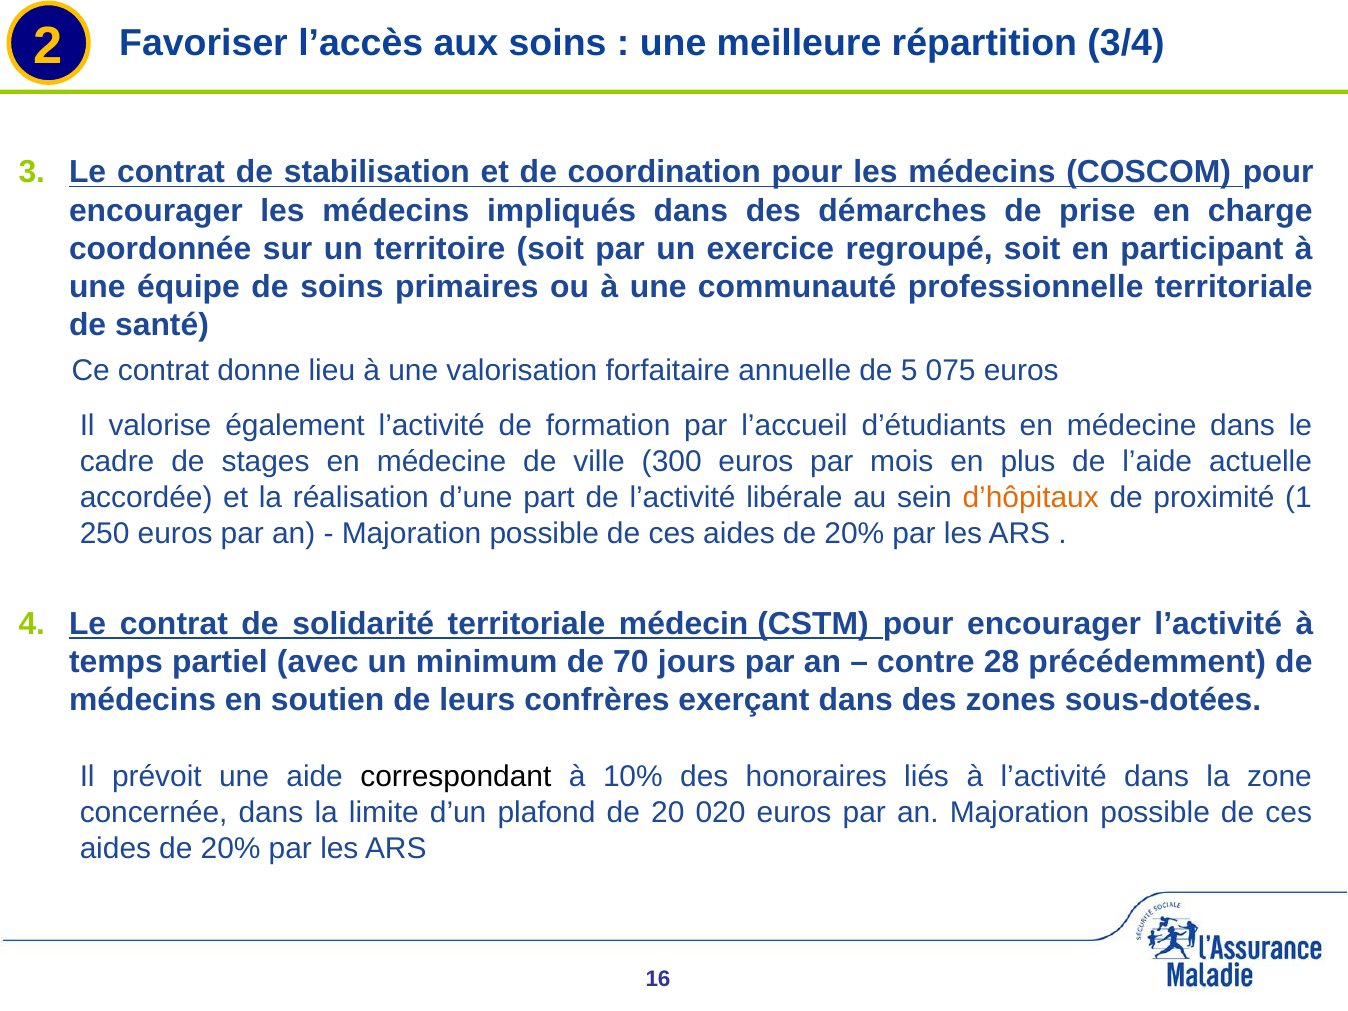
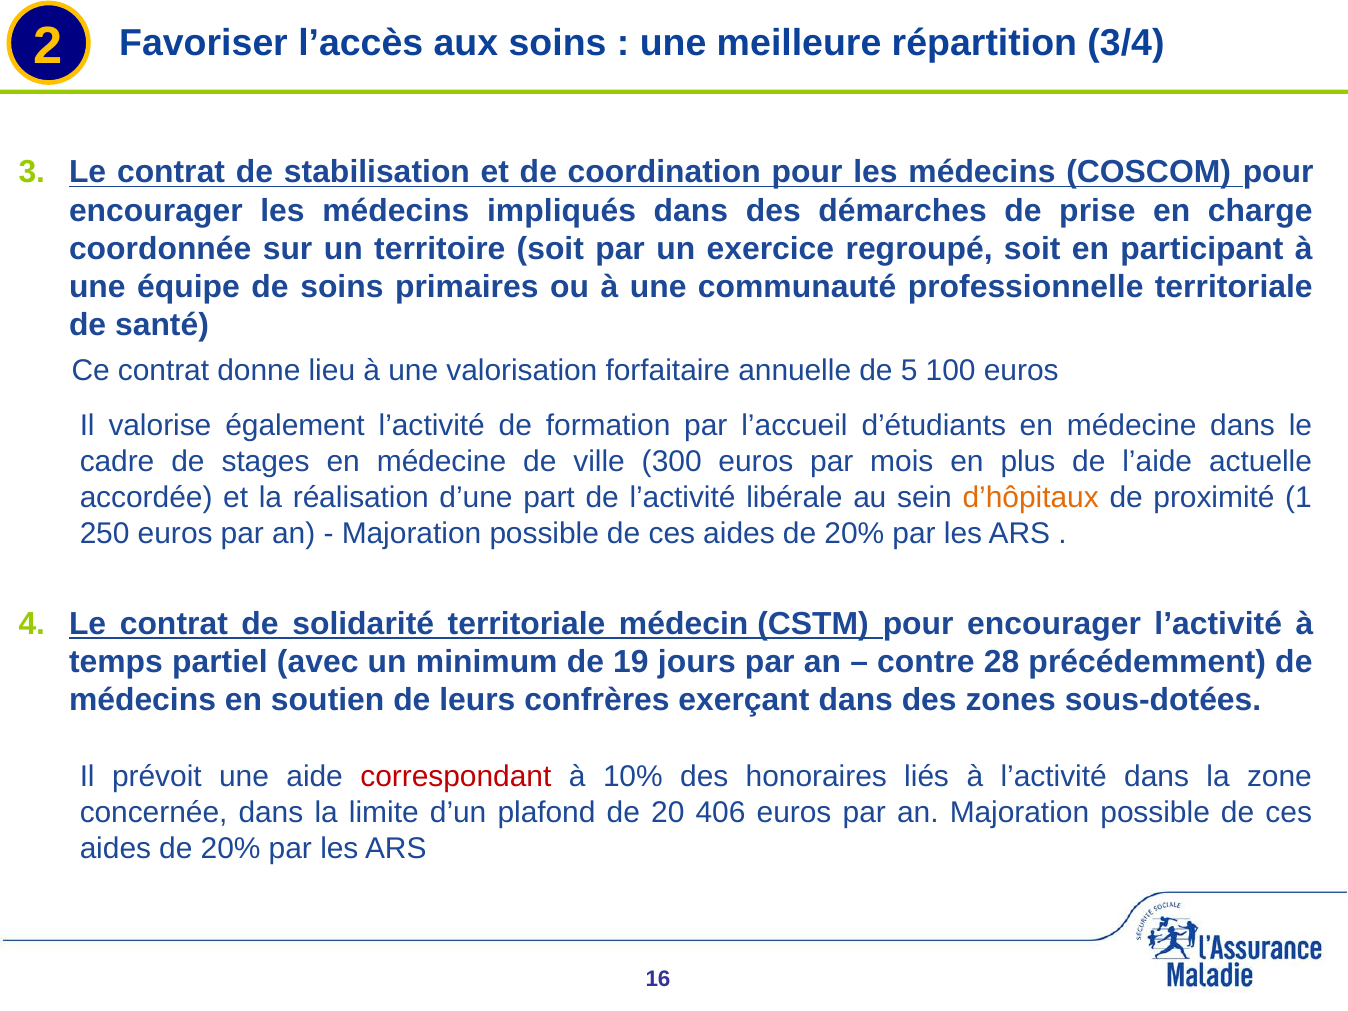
075: 075 -> 100
70: 70 -> 19
correspondant colour: black -> red
020: 020 -> 406
